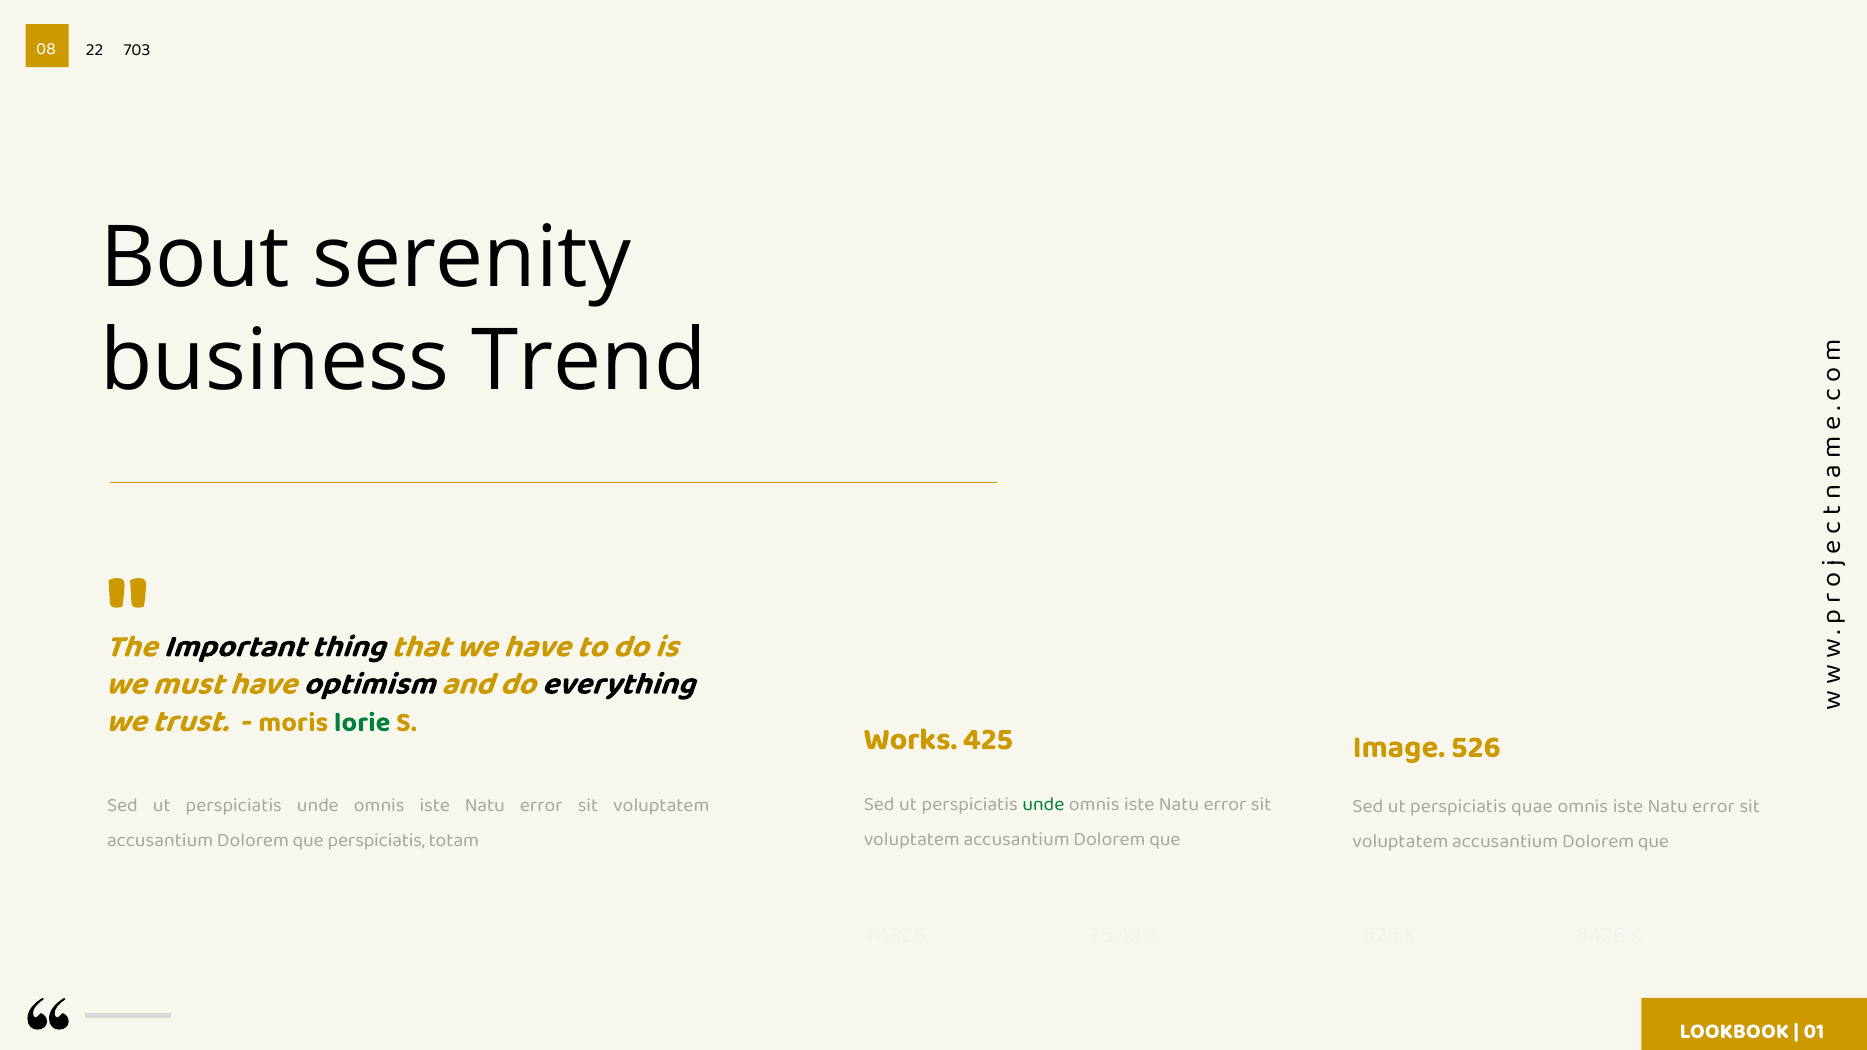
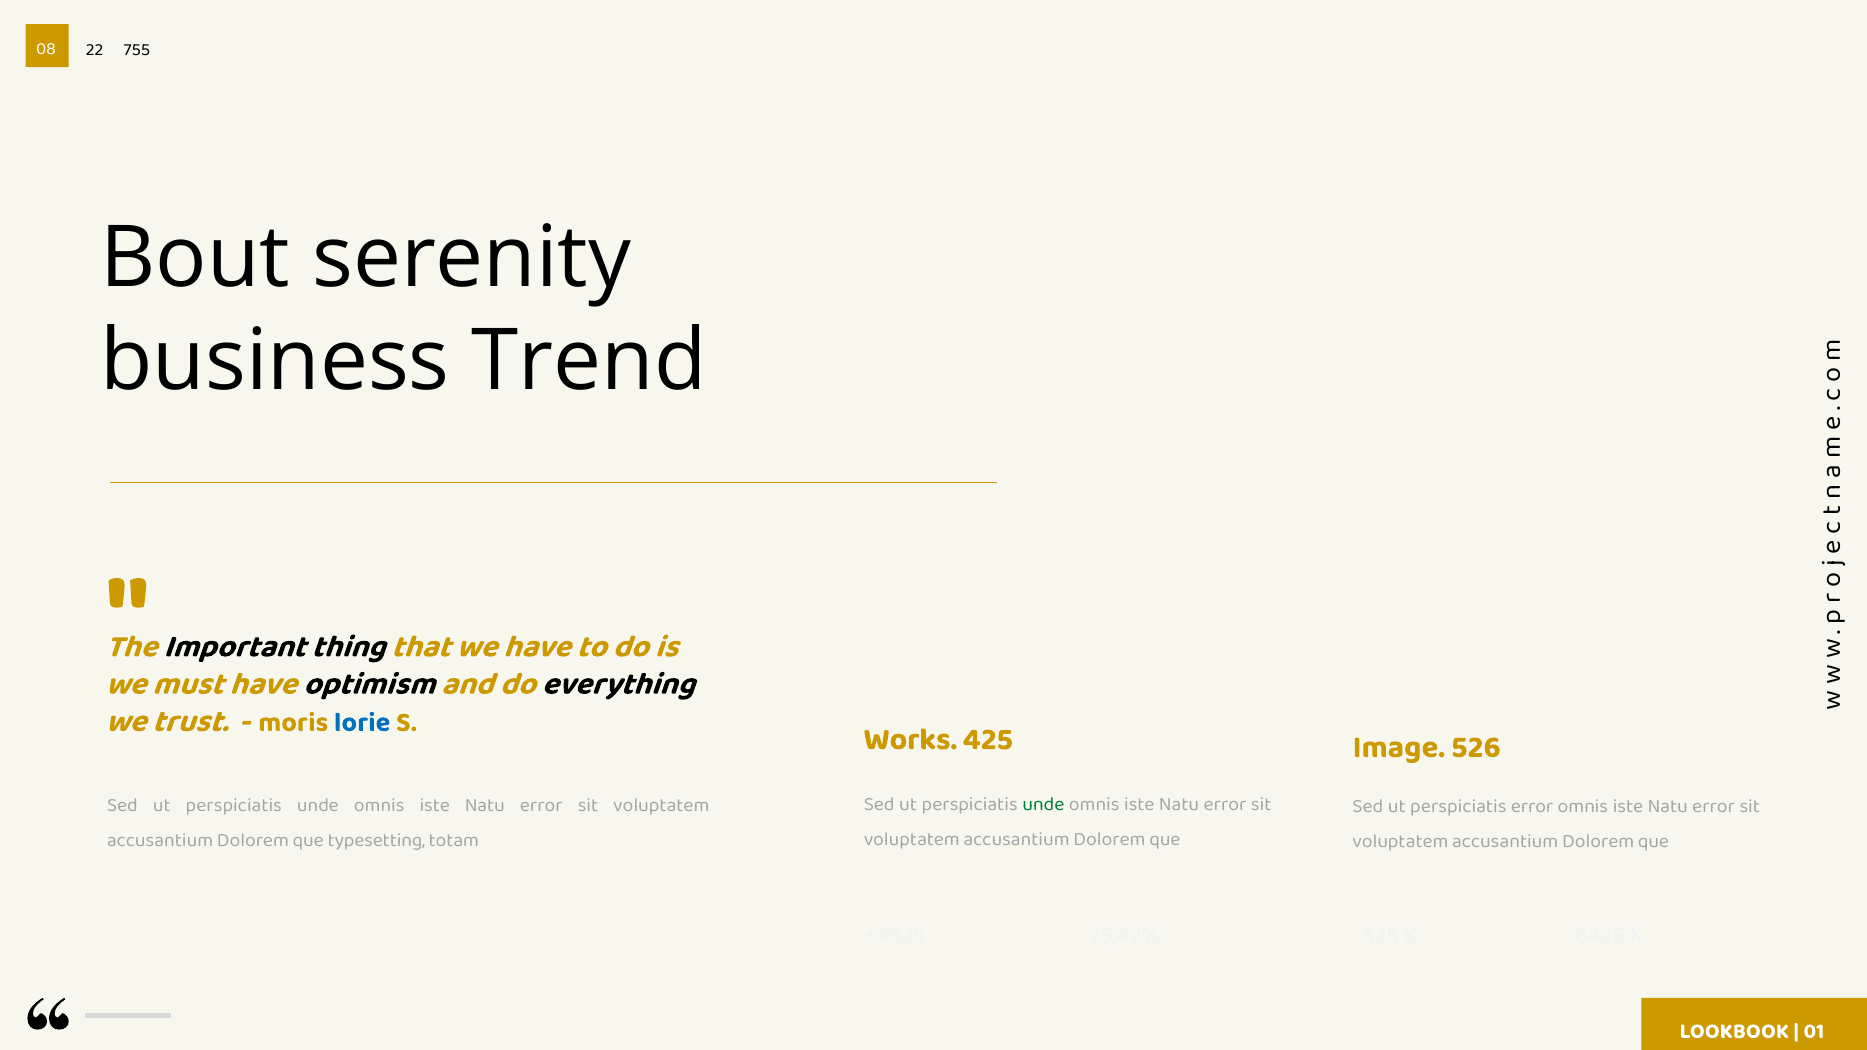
703: 703 -> 755
lorie colour: green -> blue
perspiciatis quae: quae -> error
que perspiciatis: perspiciatis -> typesetting
